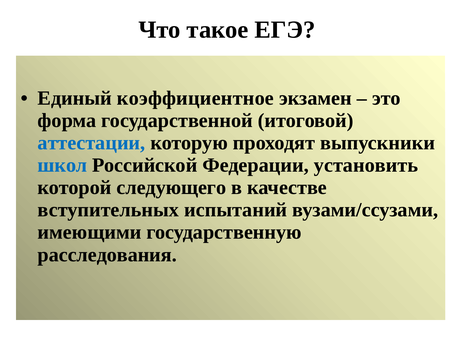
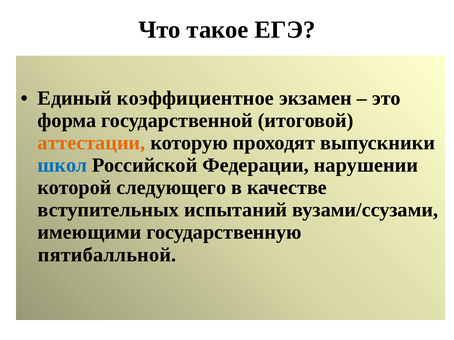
аттестации colour: blue -> orange
установить: установить -> нарушении
расследования: расследования -> пятибалльной
